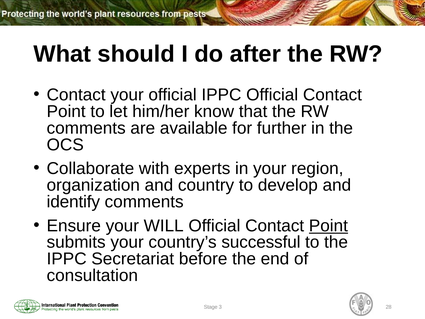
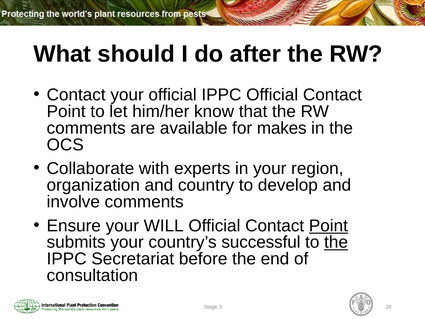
further: further -> makes
identify: identify -> involve
the at (336, 242) underline: none -> present
